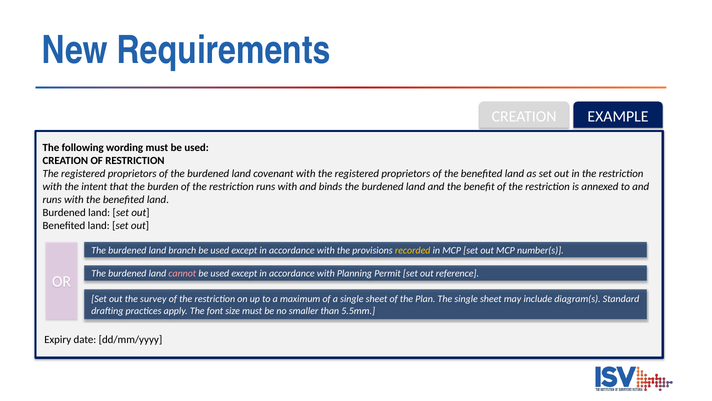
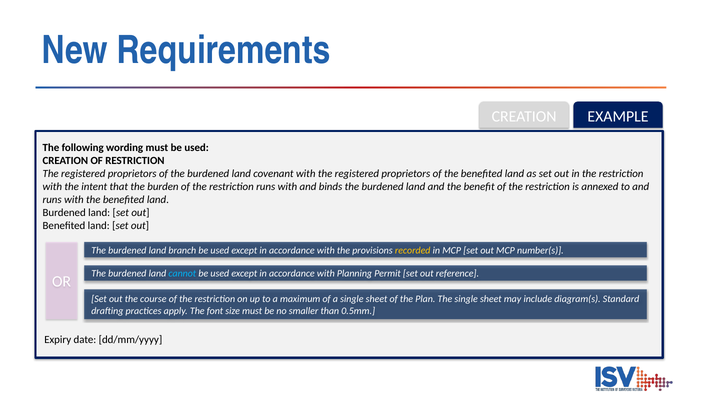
cannot colour: pink -> light blue
survey: survey -> course
5.5mm: 5.5mm -> 0.5mm
